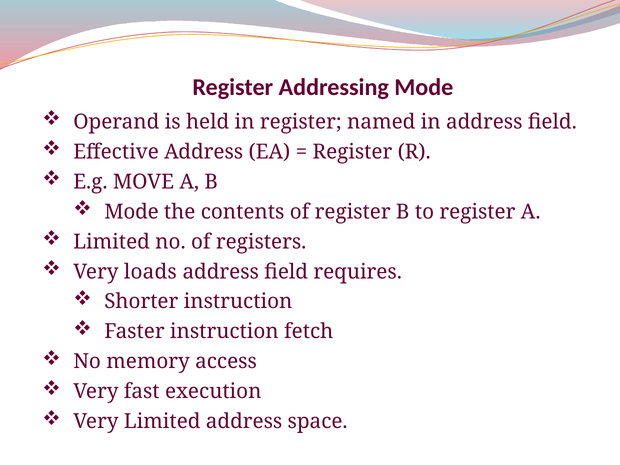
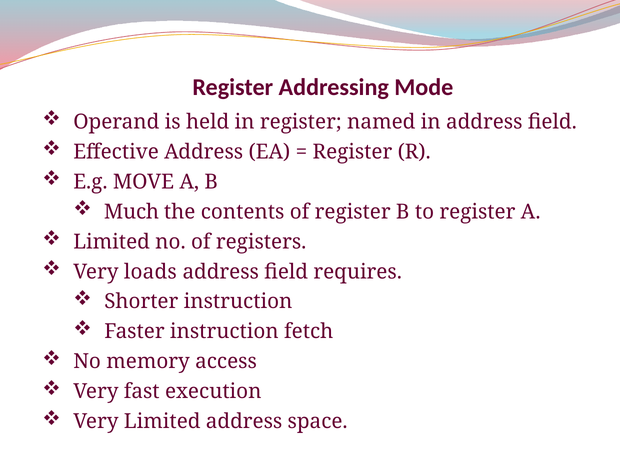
Mode at (132, 212): Mode -> Much
